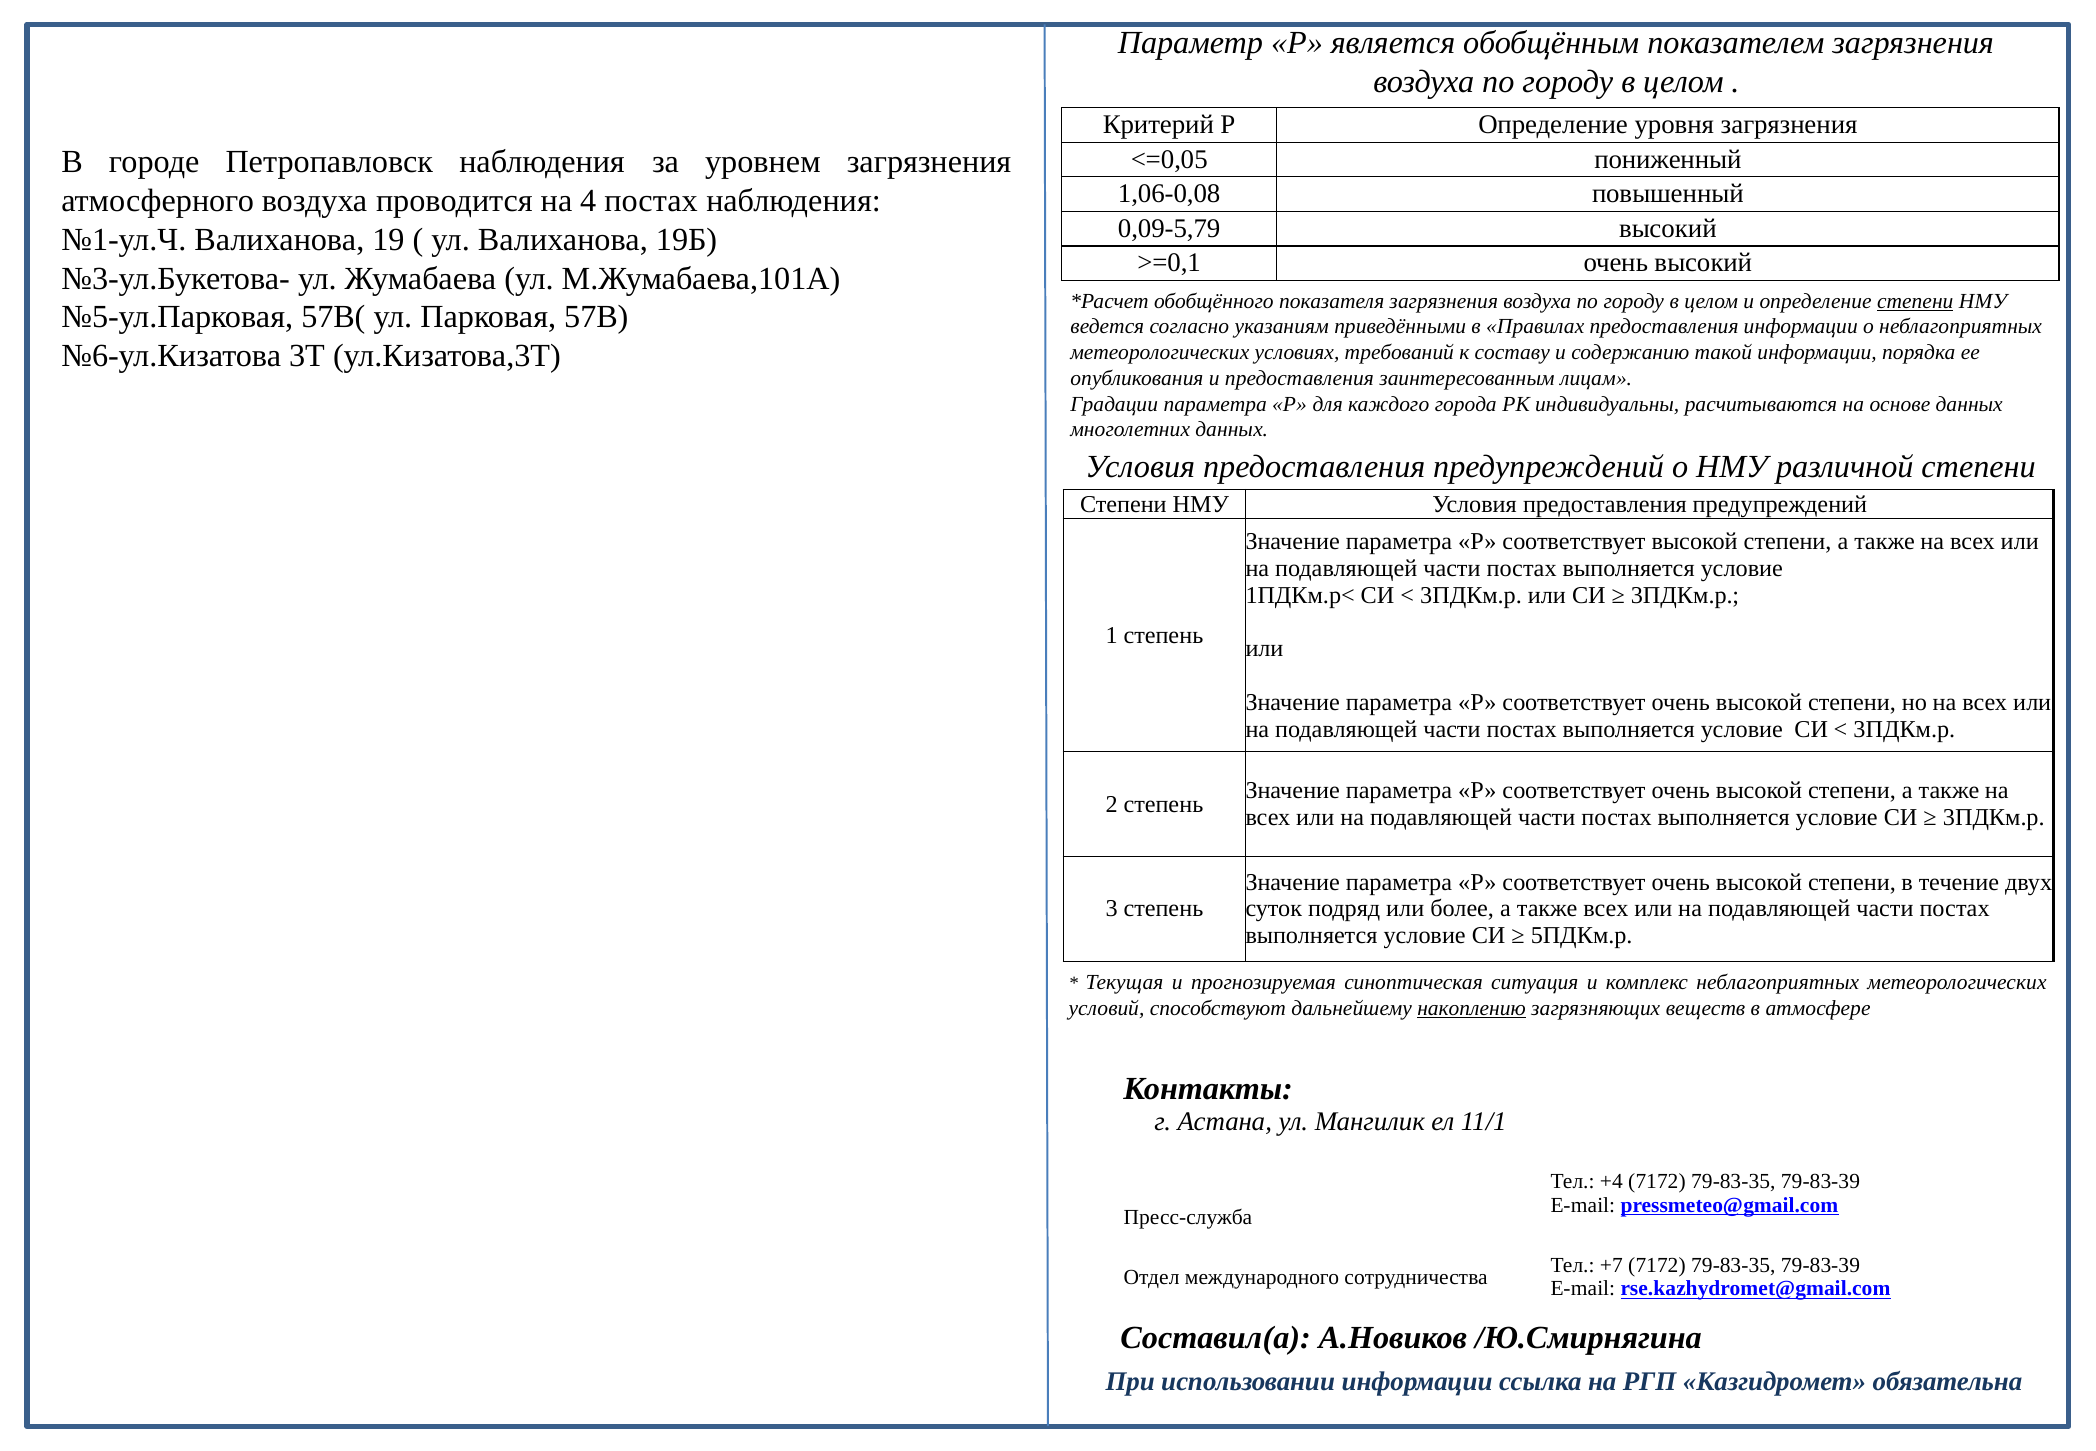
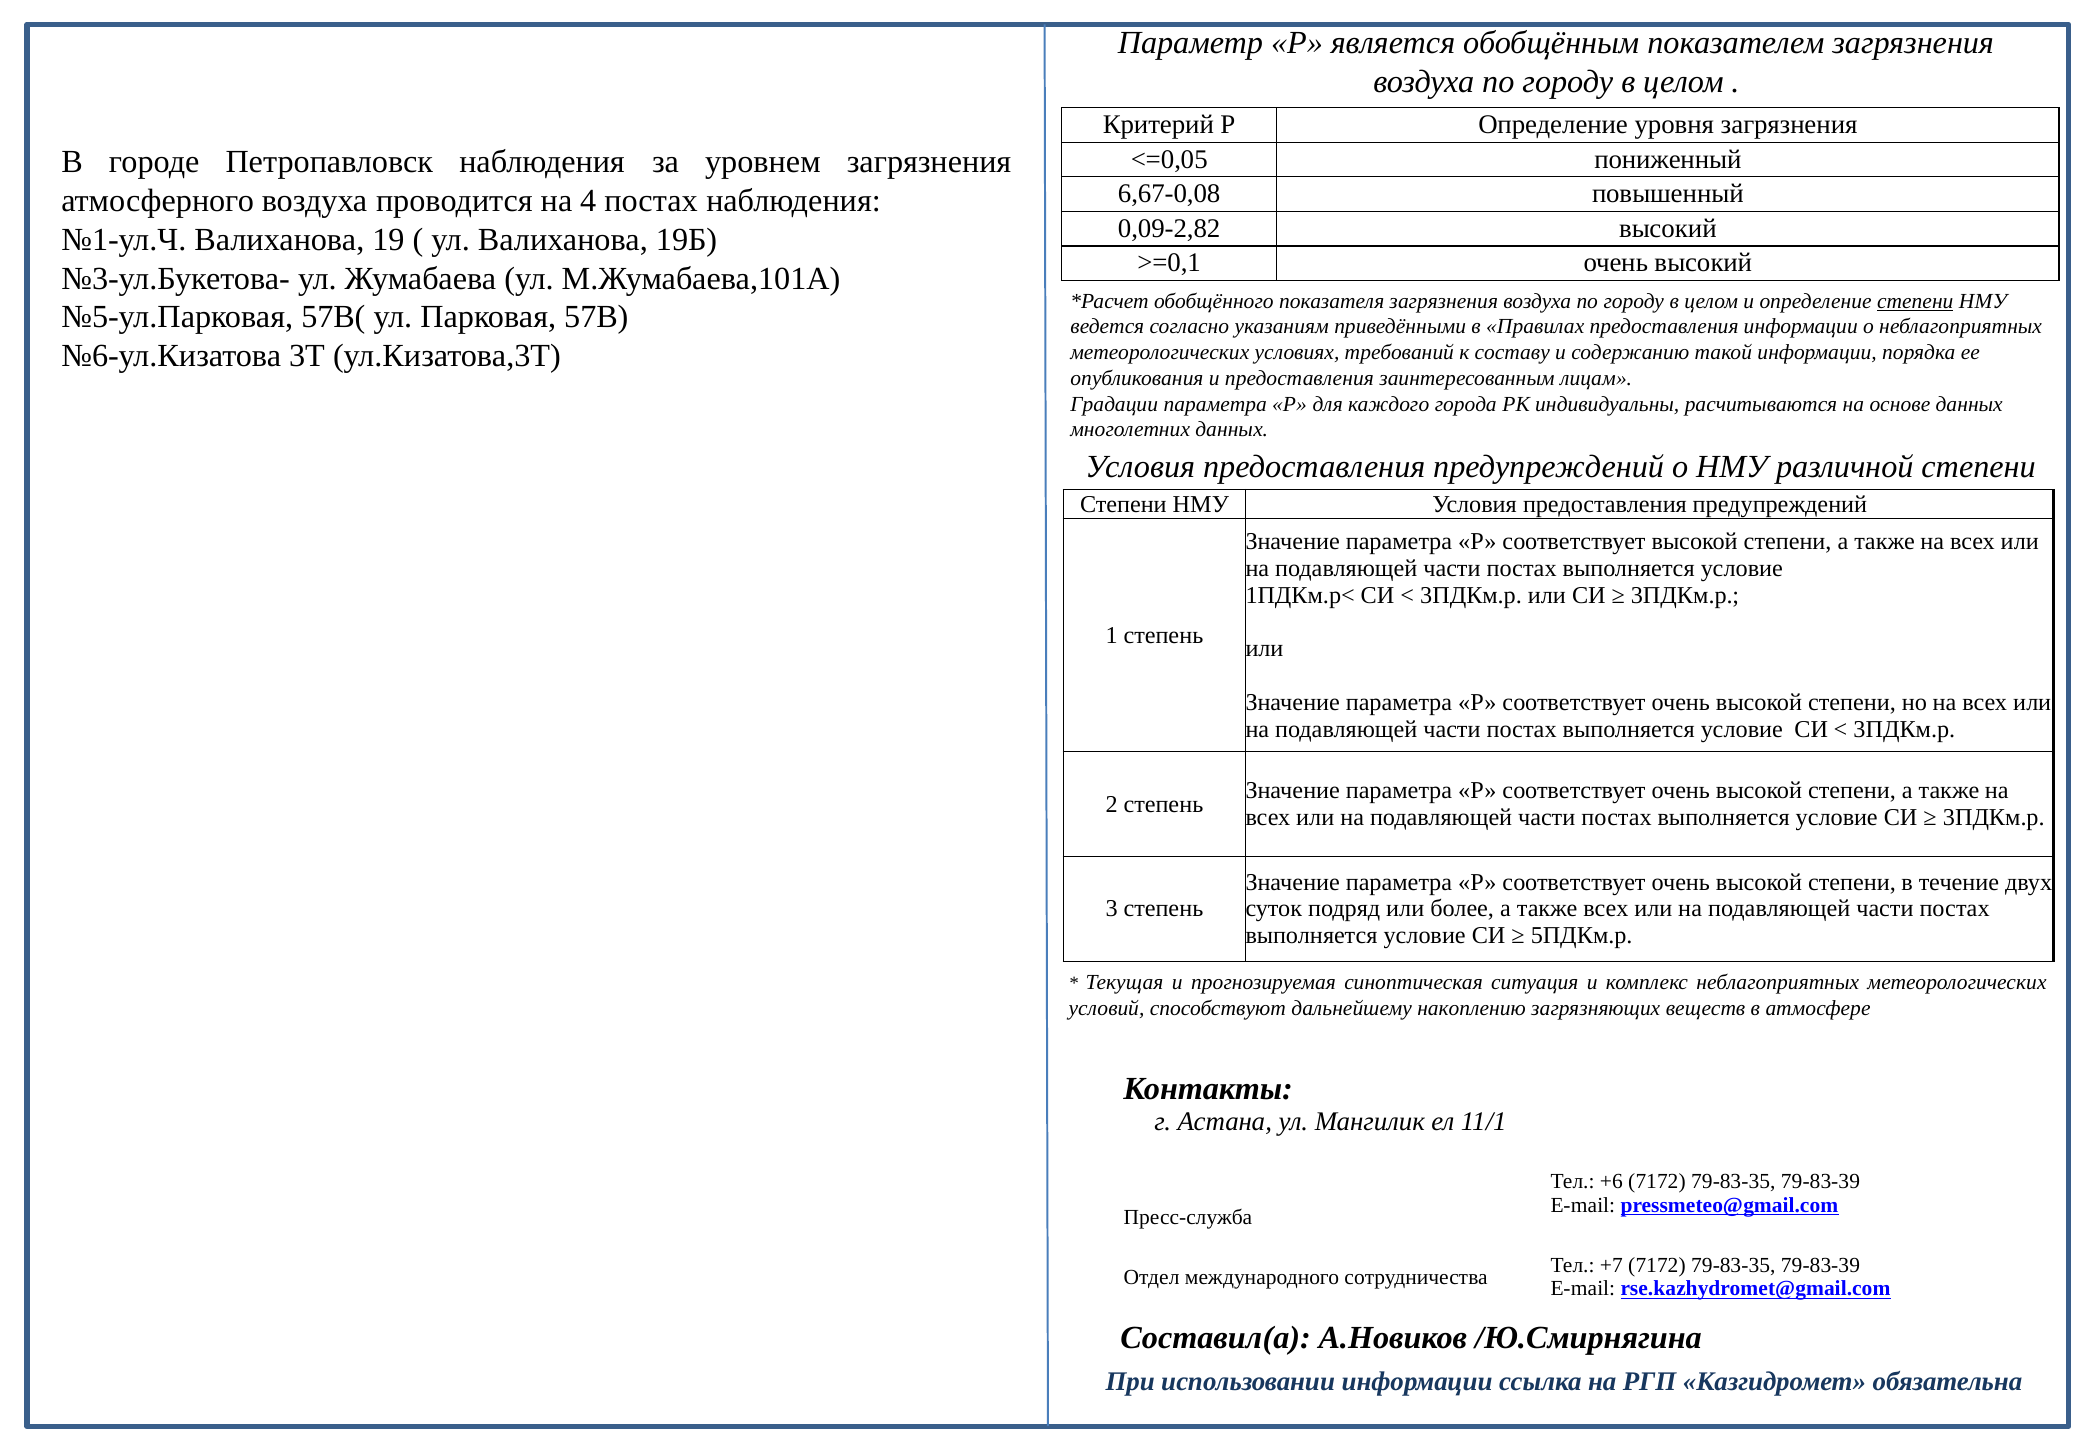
1,06-0,08: 1,06-0,08 -> 6,67-0,08
0,09-5,79: 0,09-5,79 -> 0,09-2,82
накоплению underline: present -> none
+4: +4 -> +6
